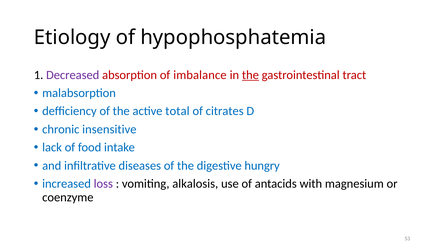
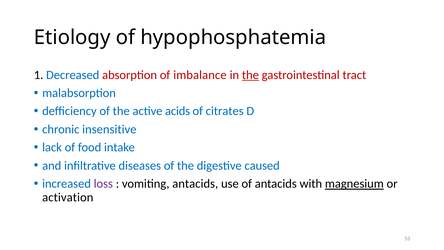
Decreased colour: purple -> blue
total: total -> acids
hungry: hungry -> caused
vomiting alkalosis: alkalosis -> antacids
magnesium underline: none -> present
coenzyme: coenzyme -> activation
